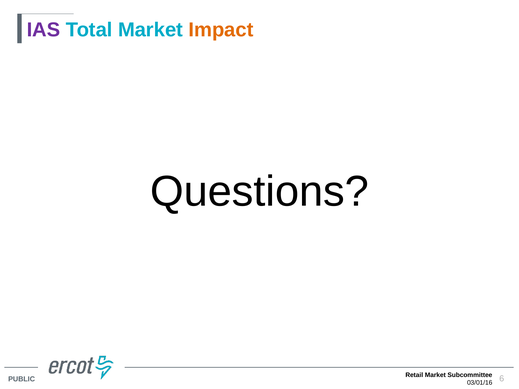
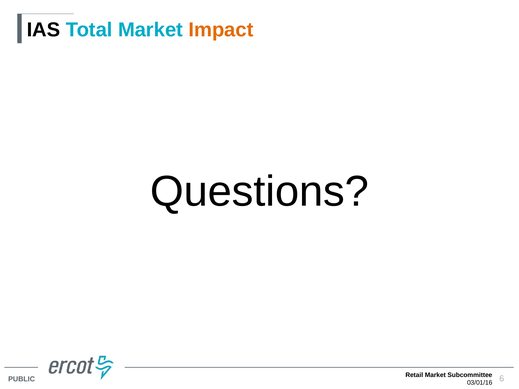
IAS colour: purple -> black
